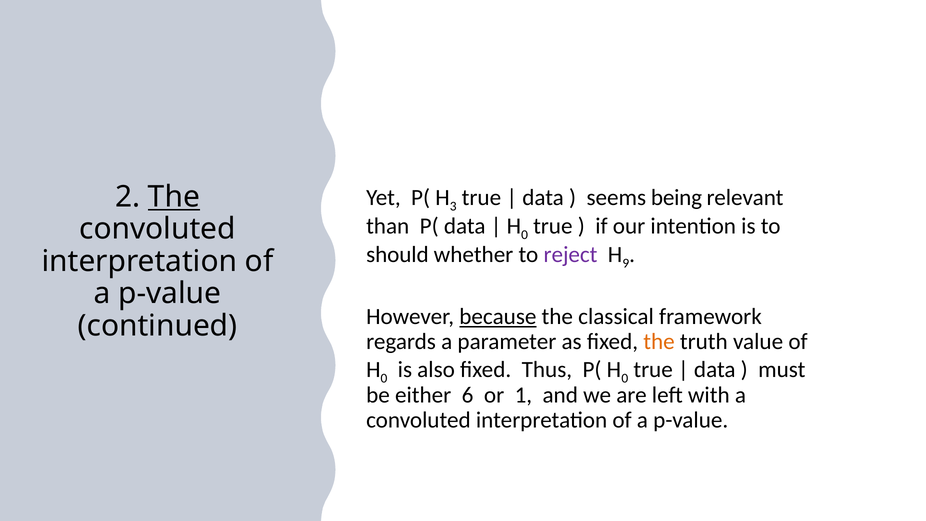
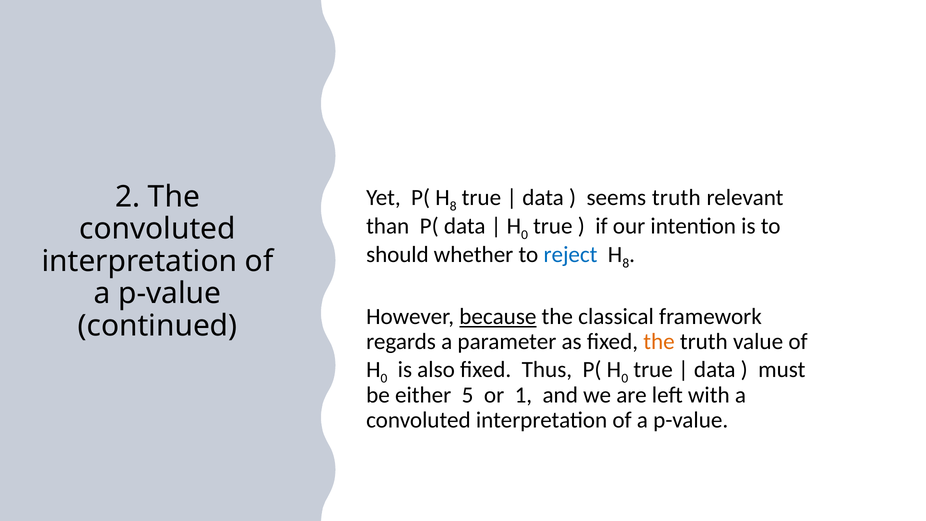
3 at (453, 206): 3 -> 8
seems being: being -> truth
The at (174, 197) underline: present -> none
reject colour: purple -> blue
9 at (626, 263): 9 -> 8
6: 6 -> 5
